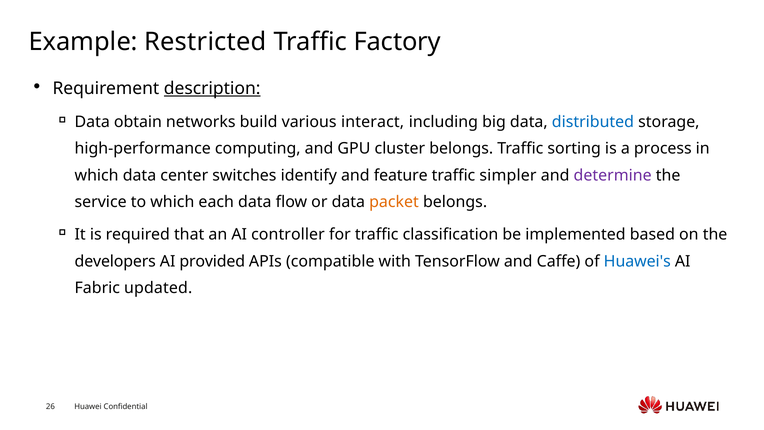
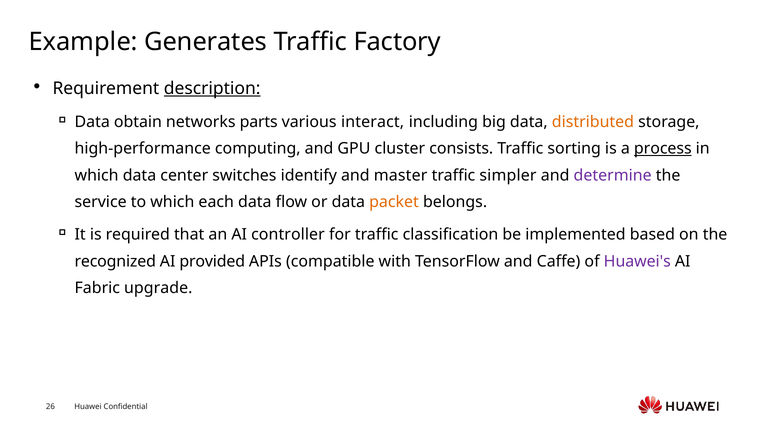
Restricted: Restricted -> Generates
build: build -> parts
distributed colour: blue -> orange
cluster belongs: belongs -> consists
process underline: none -> present
feature: feature -> master
developers: developers -> recognized
Huawei's colour: blue -> purple
updated: updated -> upgrade
